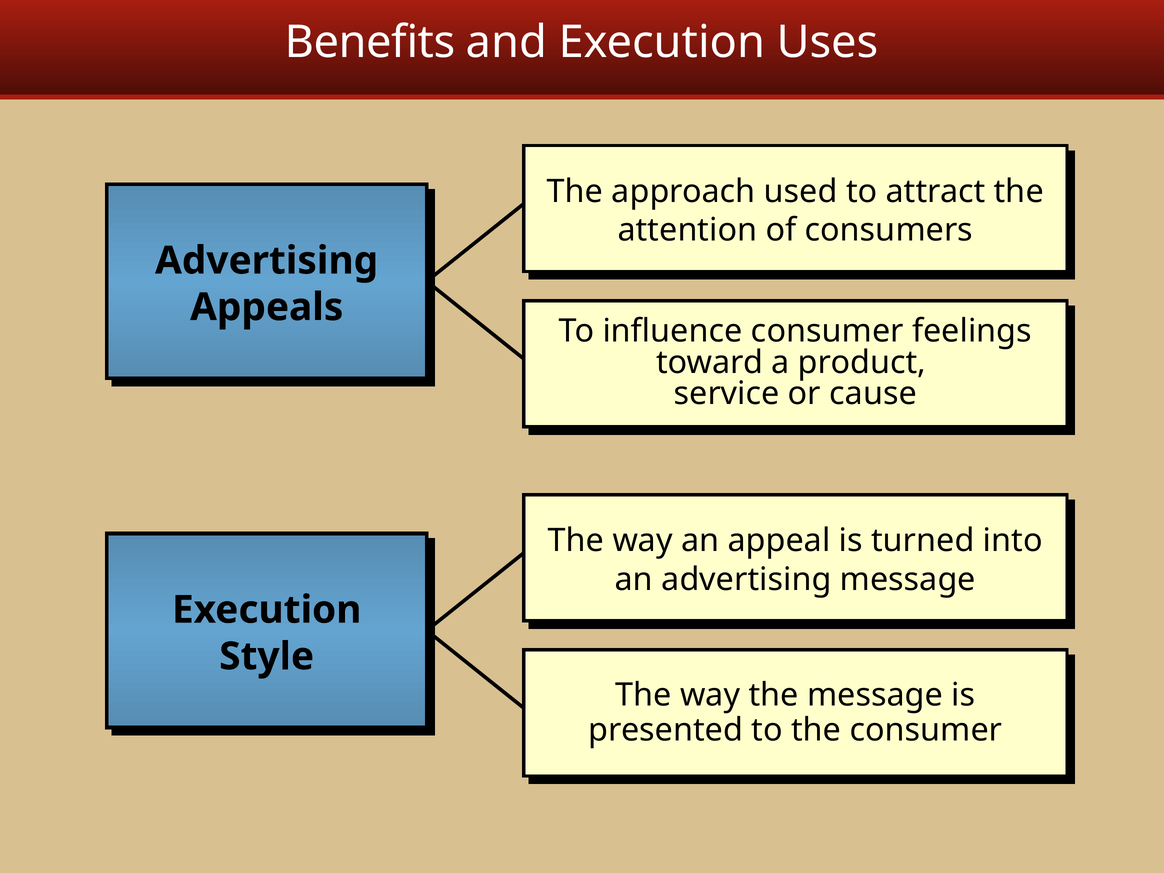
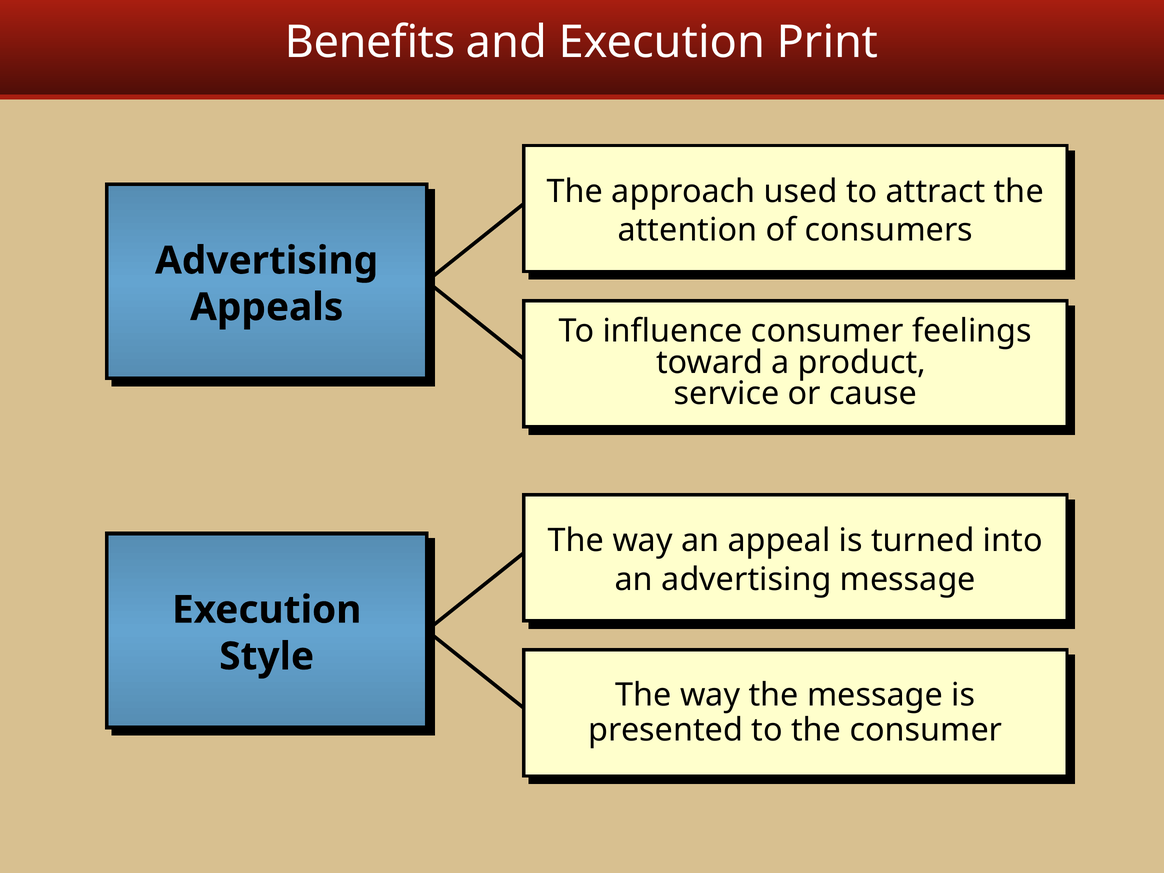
Uses: Uses -> Print
